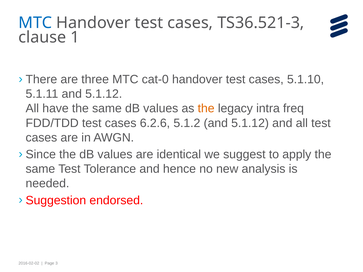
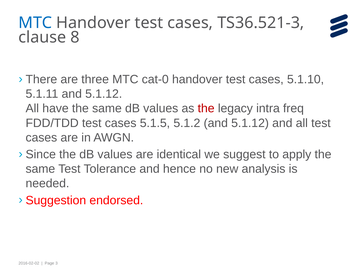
1: 1 -> 8
the at (206, 109) colour: orange -> red
6.2.6: 6.2.6 -> 5.1.5
